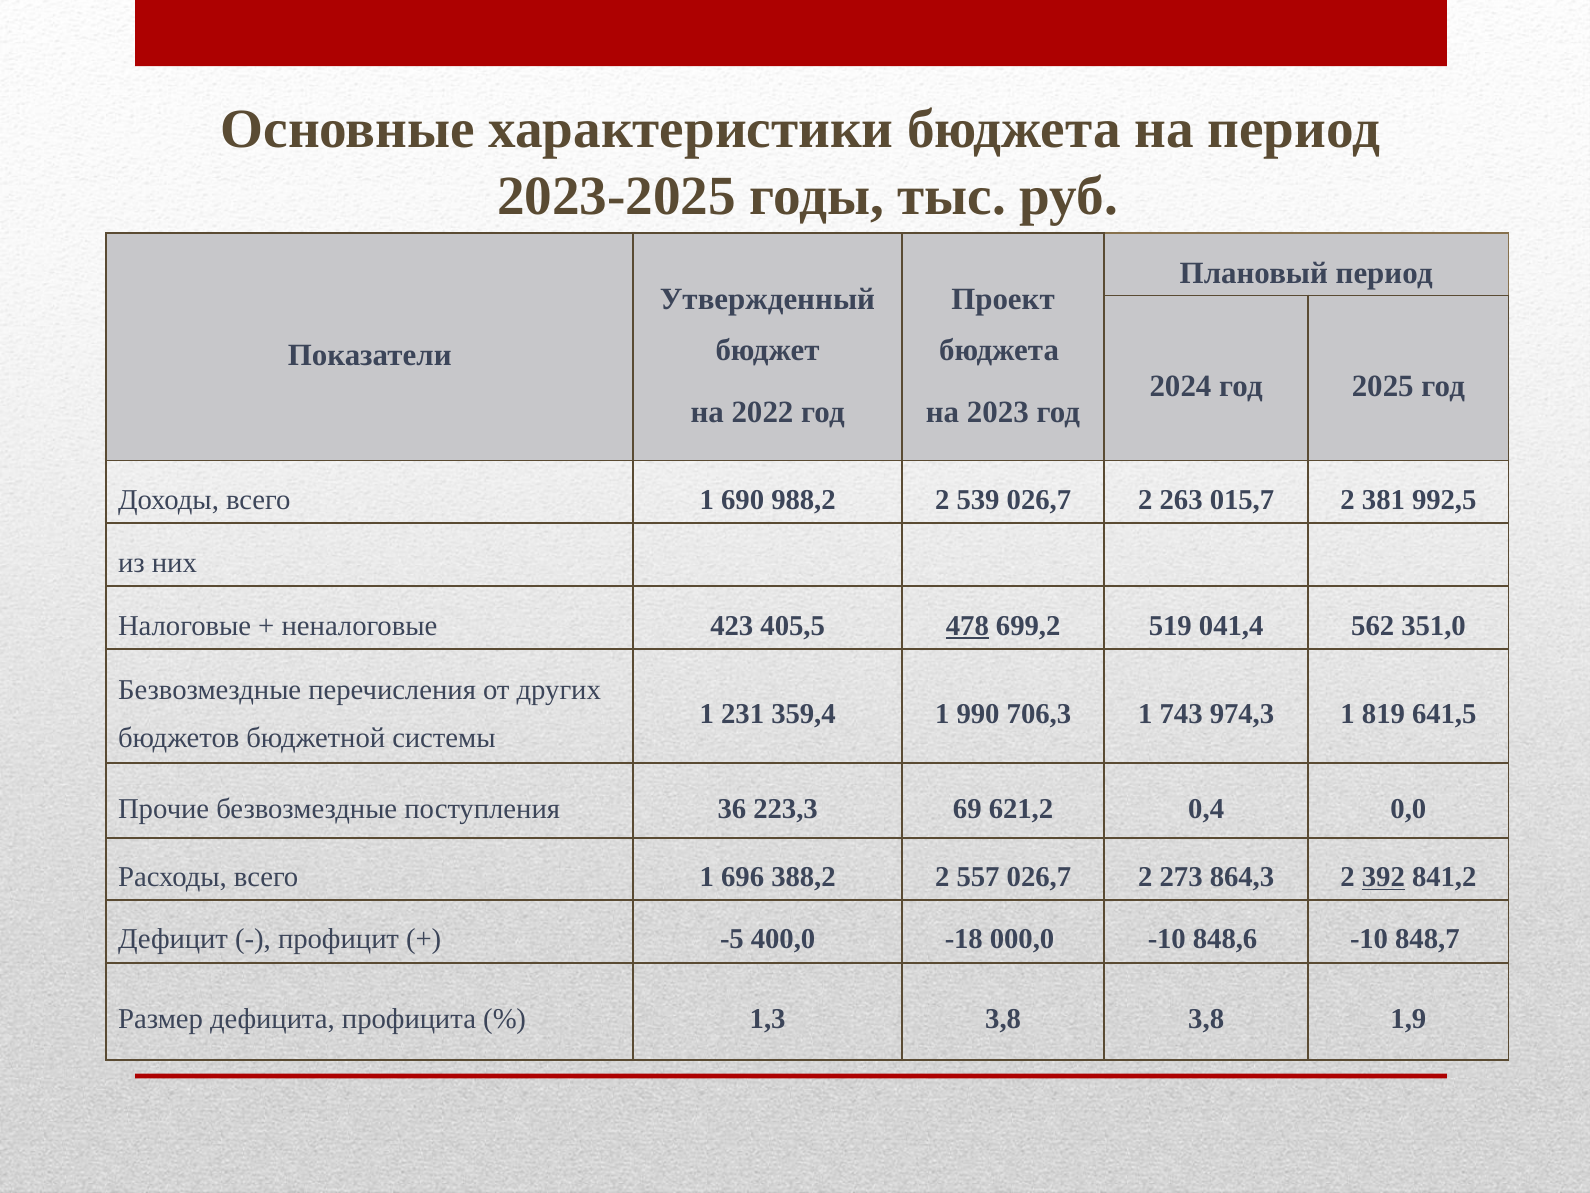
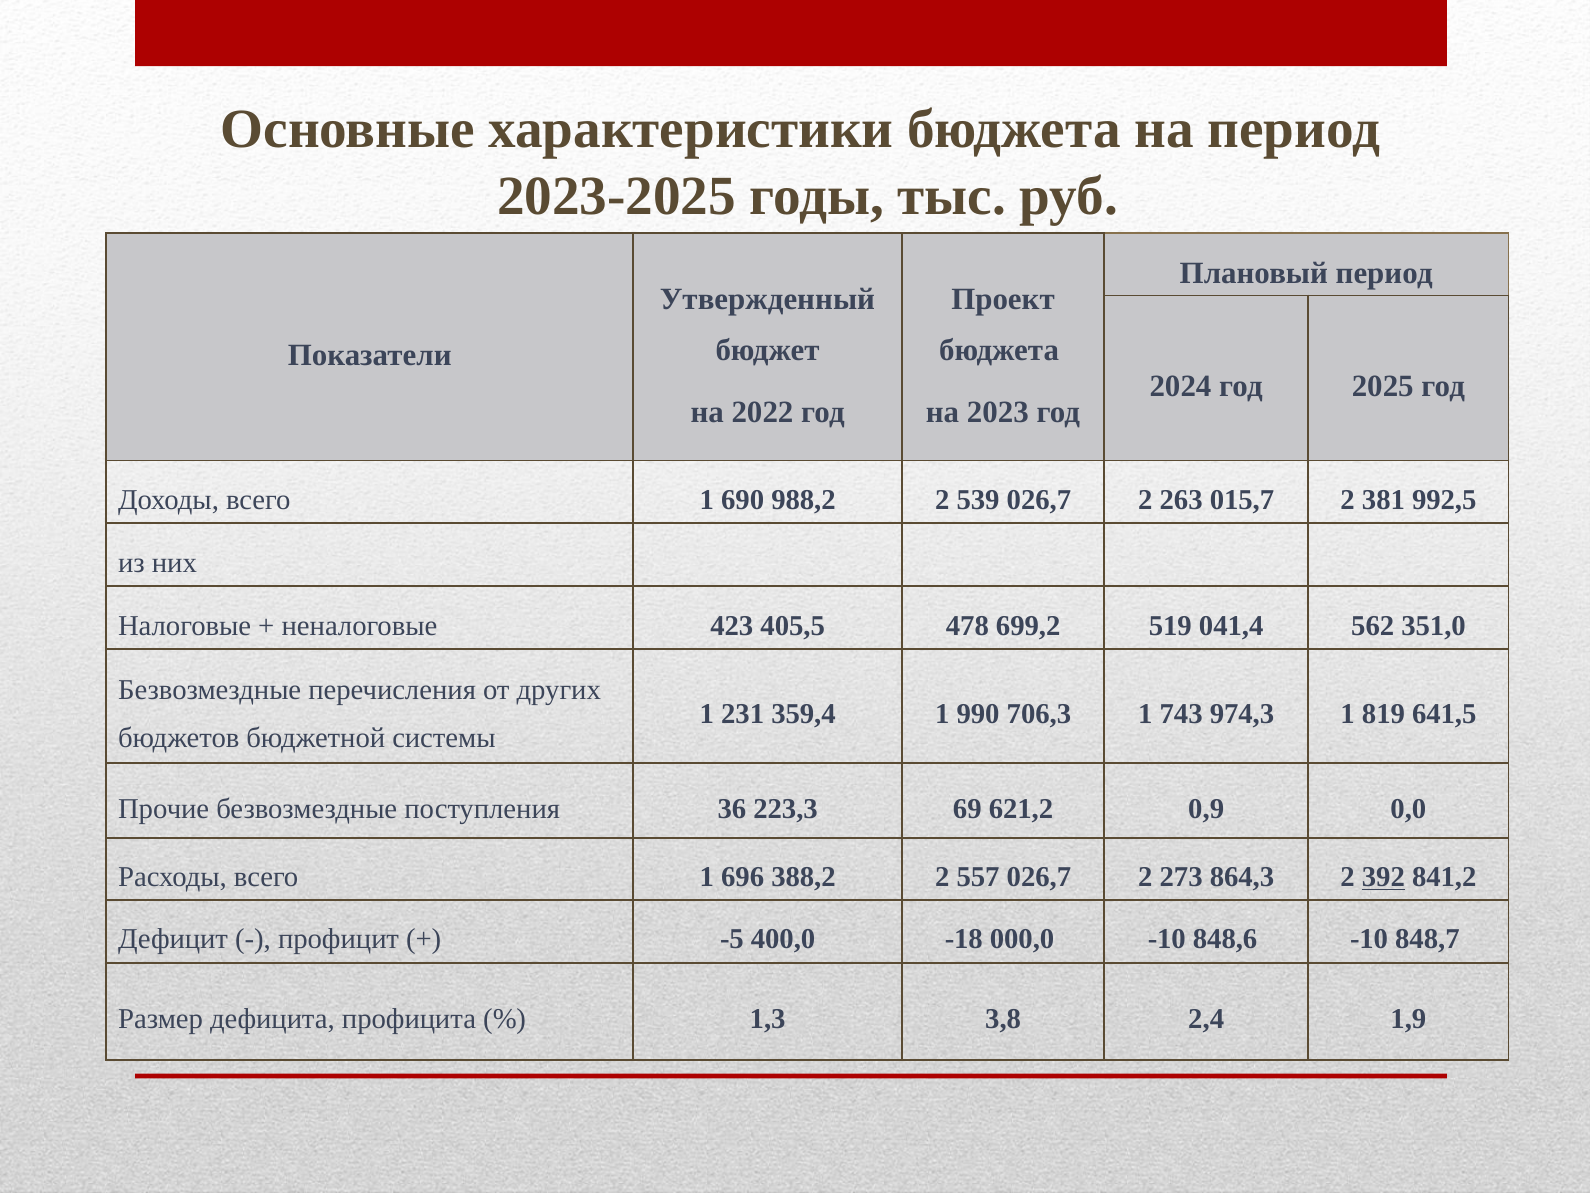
478 underline: present -> none
0,4: 0,4 -> 0,9
3,8 3,8: 3,8 -> 2,4
